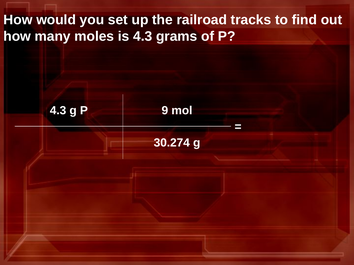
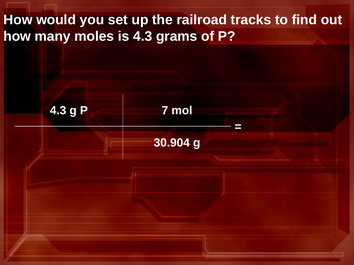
9: 9 -> 7
30.274: 30.274 -> 30.904
